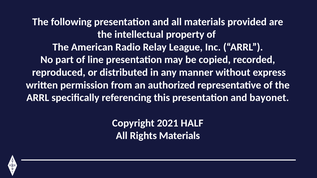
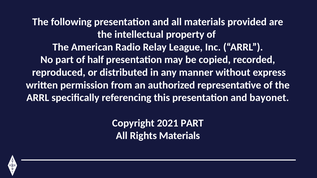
line: line -> half
2021 HALF: HALF -> PART
